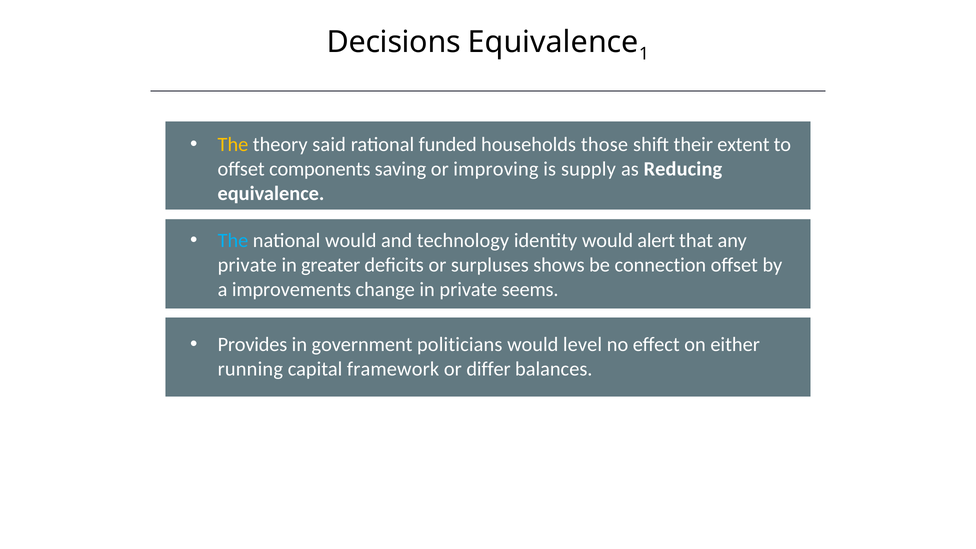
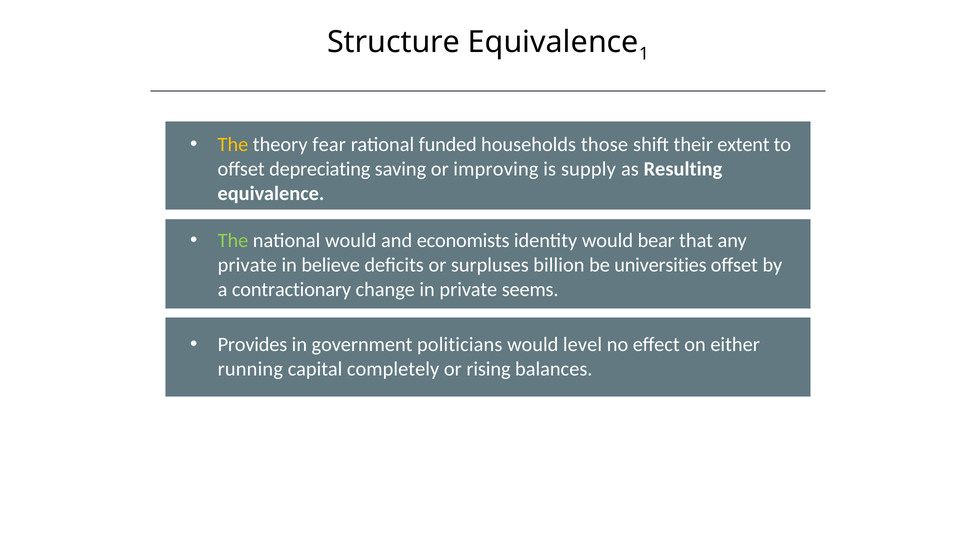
Decisions: Decisions -> Structure
said: said -> fear
components: components -> depreciating
Reducing: Reducing -> Resulting
The at (233, 241) colour: light blue -> light green
technology: technology -> economists
alert: alert -> bear
greater: greater -> believe
shows: shows -> billion
connection: connection -> universities
improvements: improvements -> contractionary
framework: framework -> completely
differ: differ -> rising
